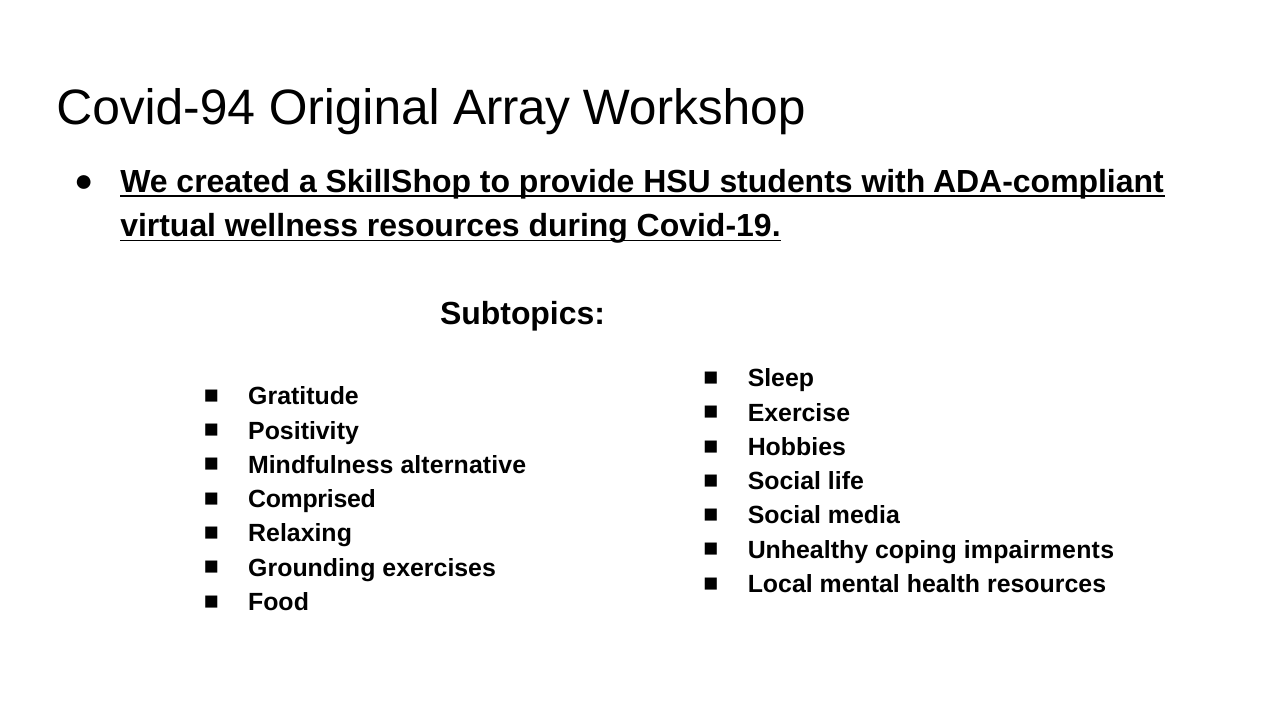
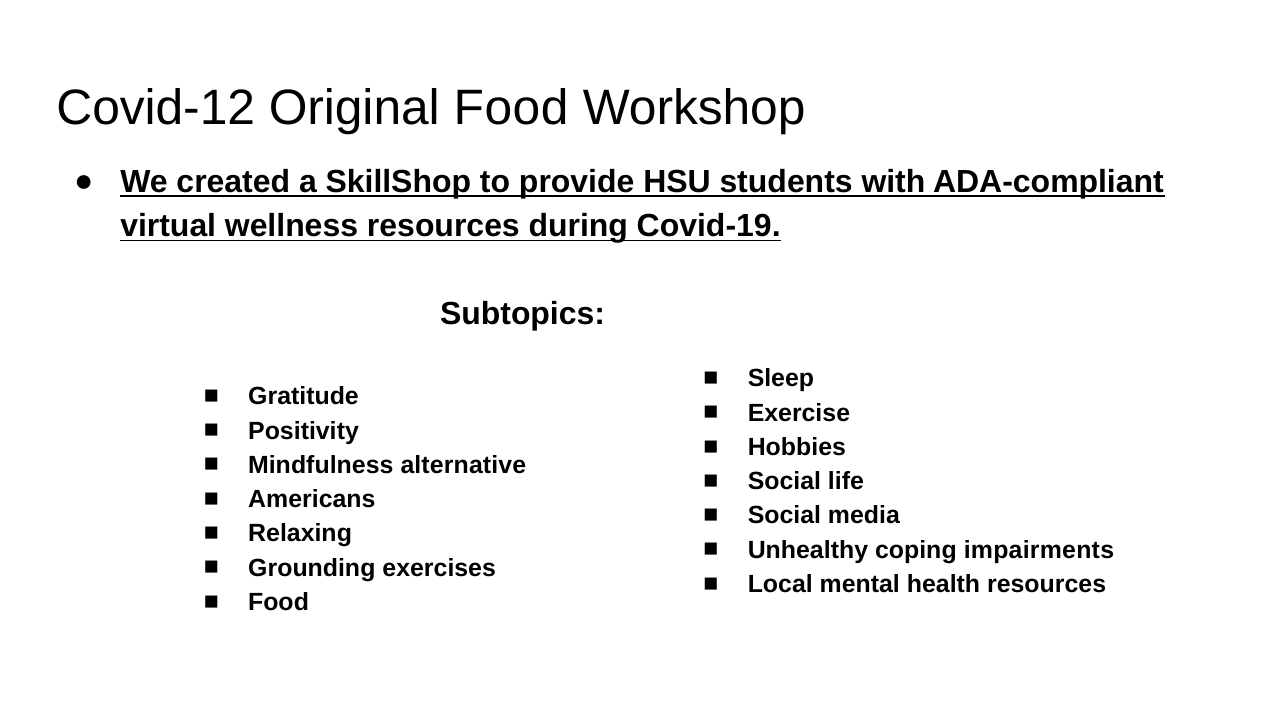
Covid-94: Covid-94 -> Covid-12
Original Array: Array -> Food
Comprised: Comprised -> Americans
